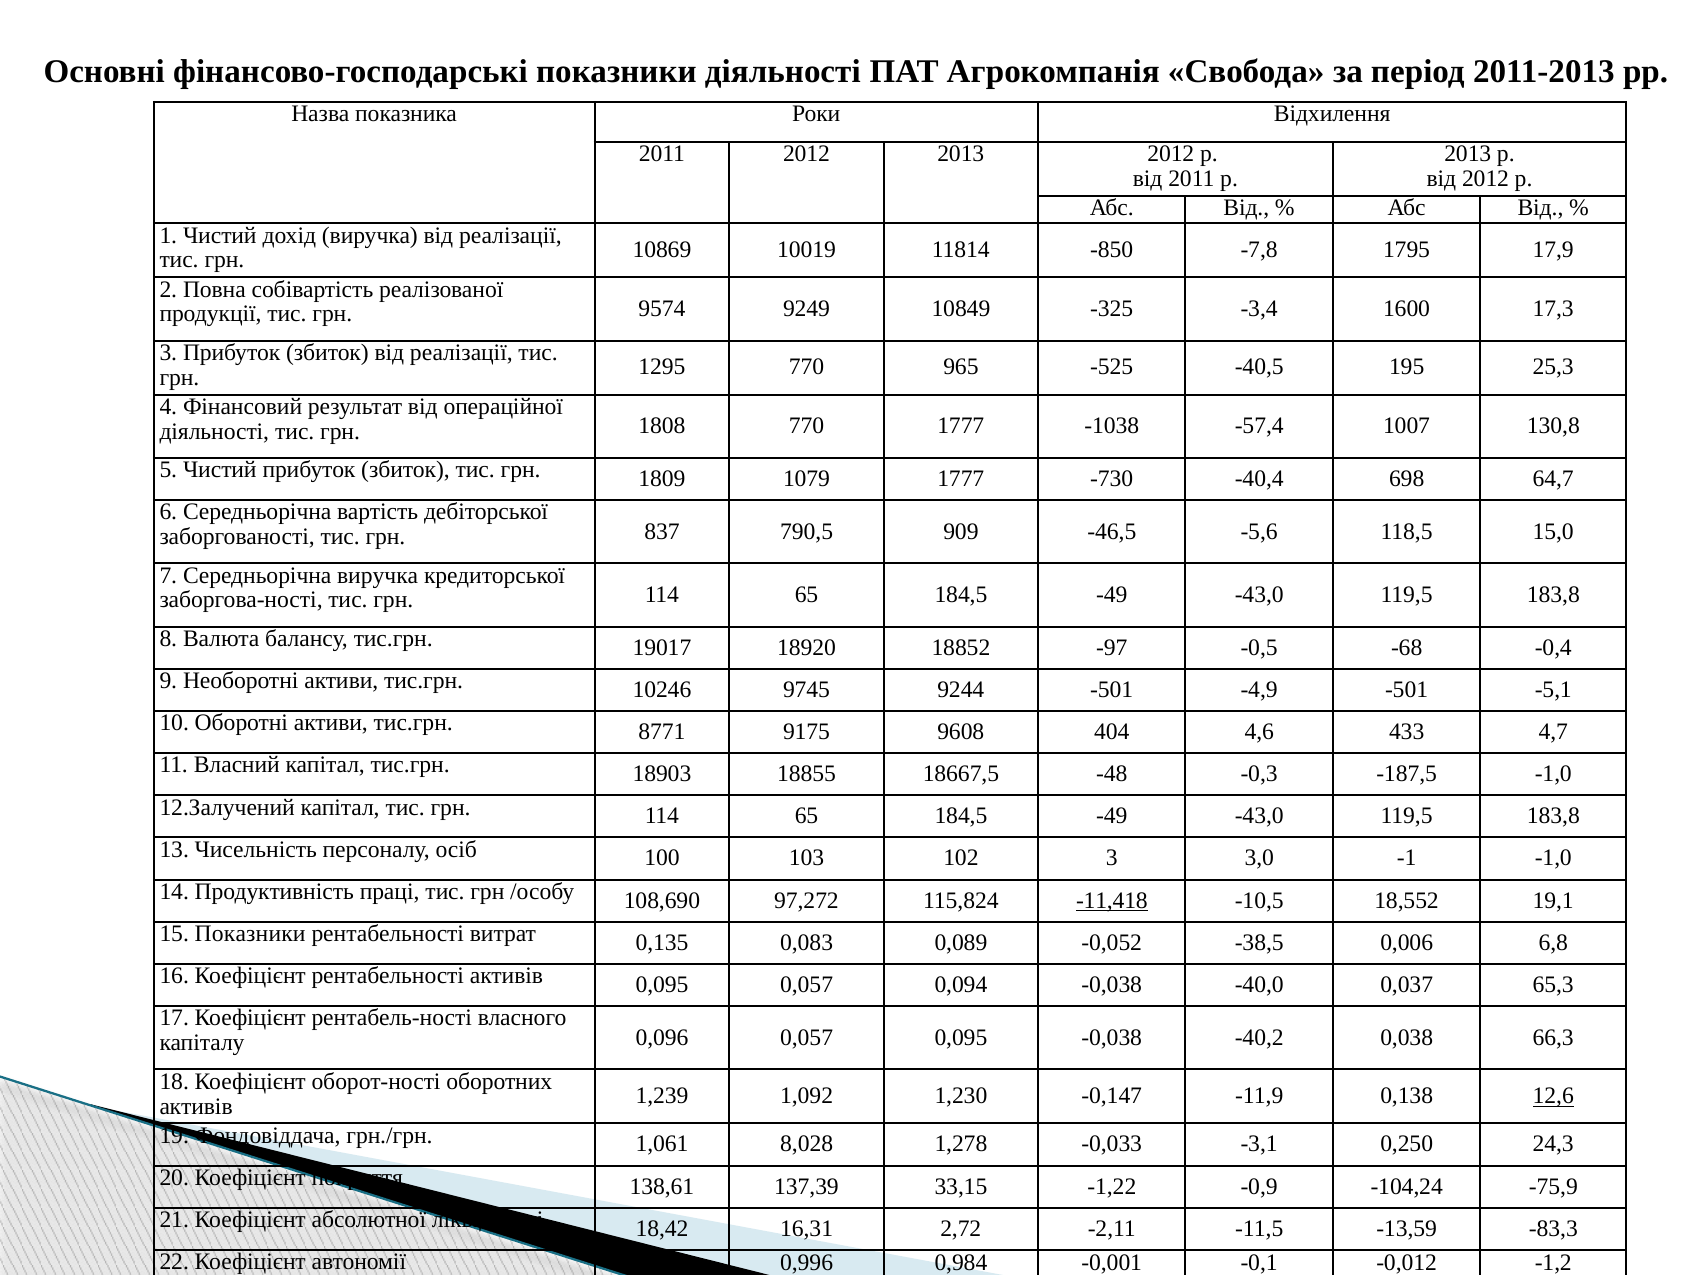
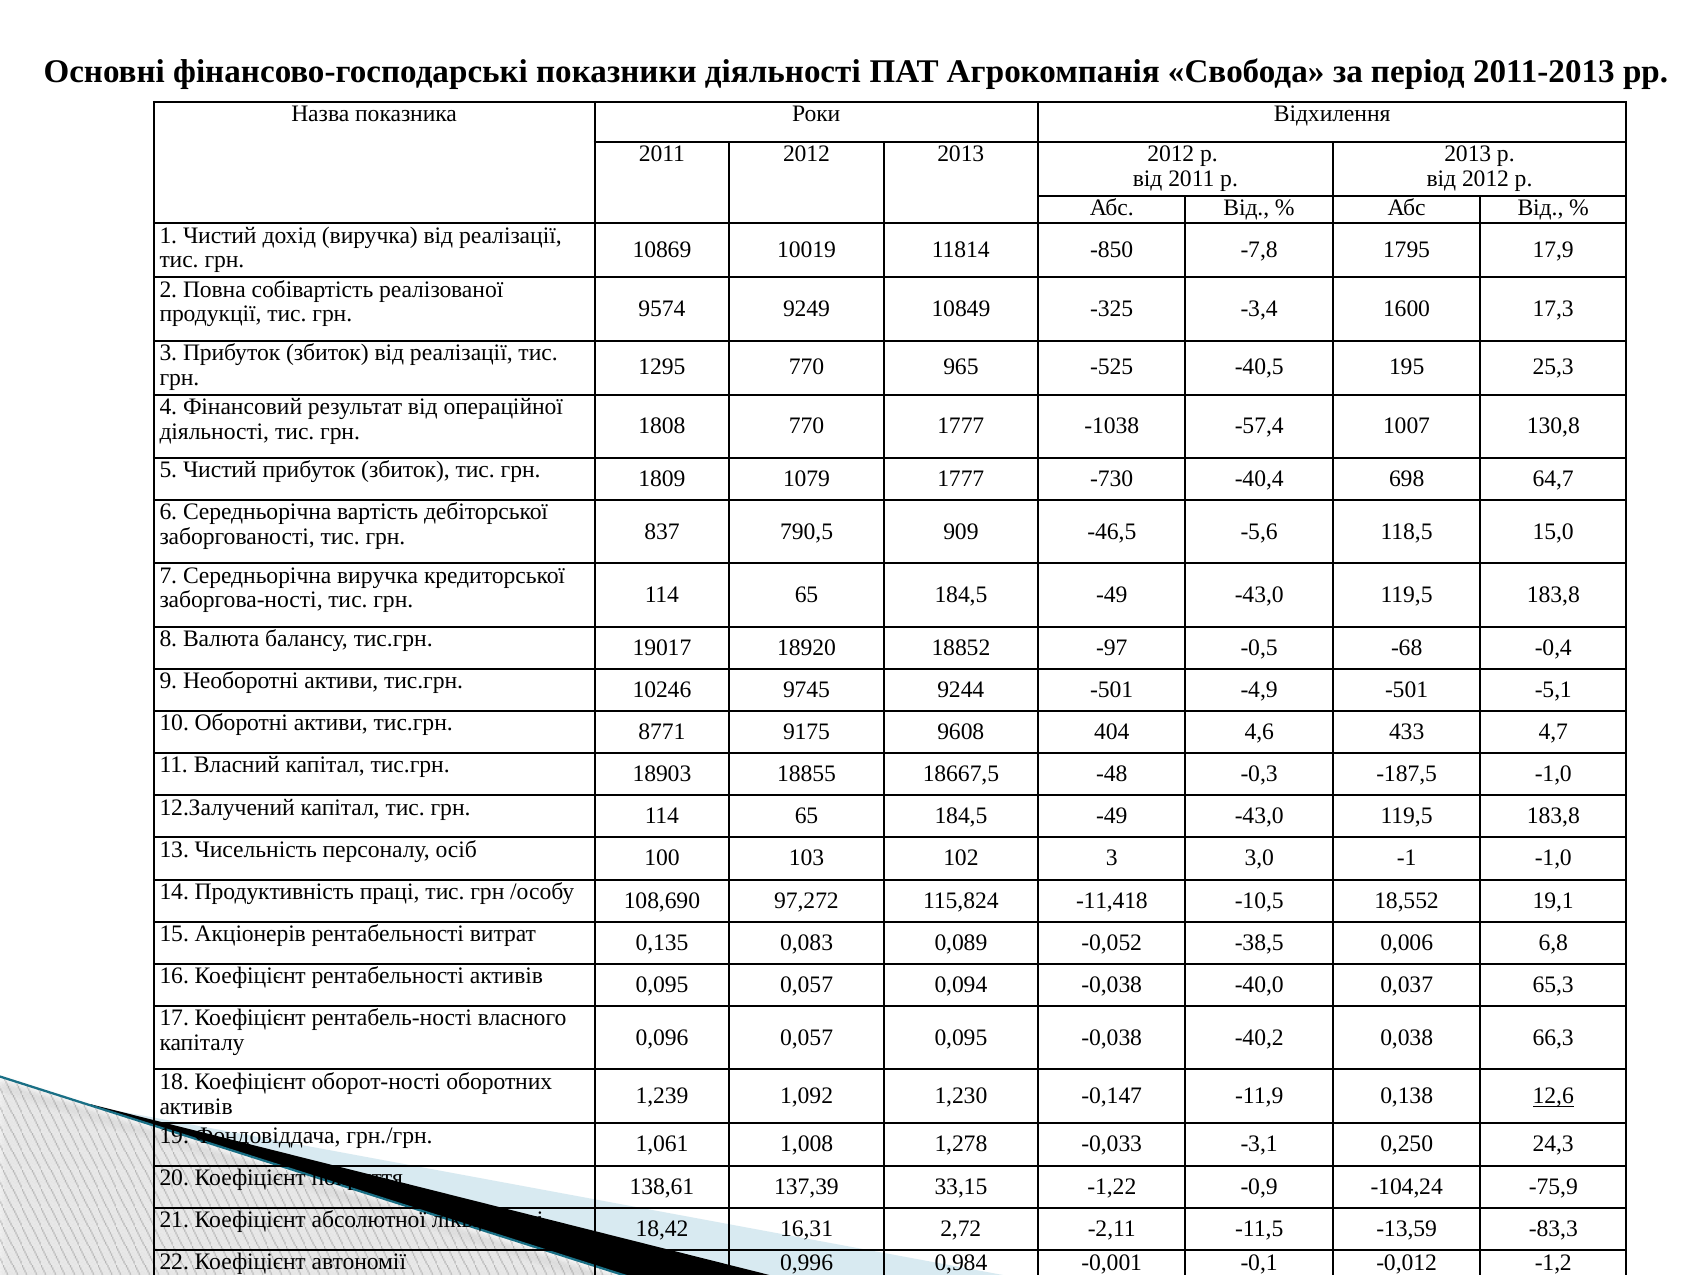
-11,418 underline: present -> none
15 Показники: Показники -> Акціонерів
8,028: 8,028 -> 1,008
